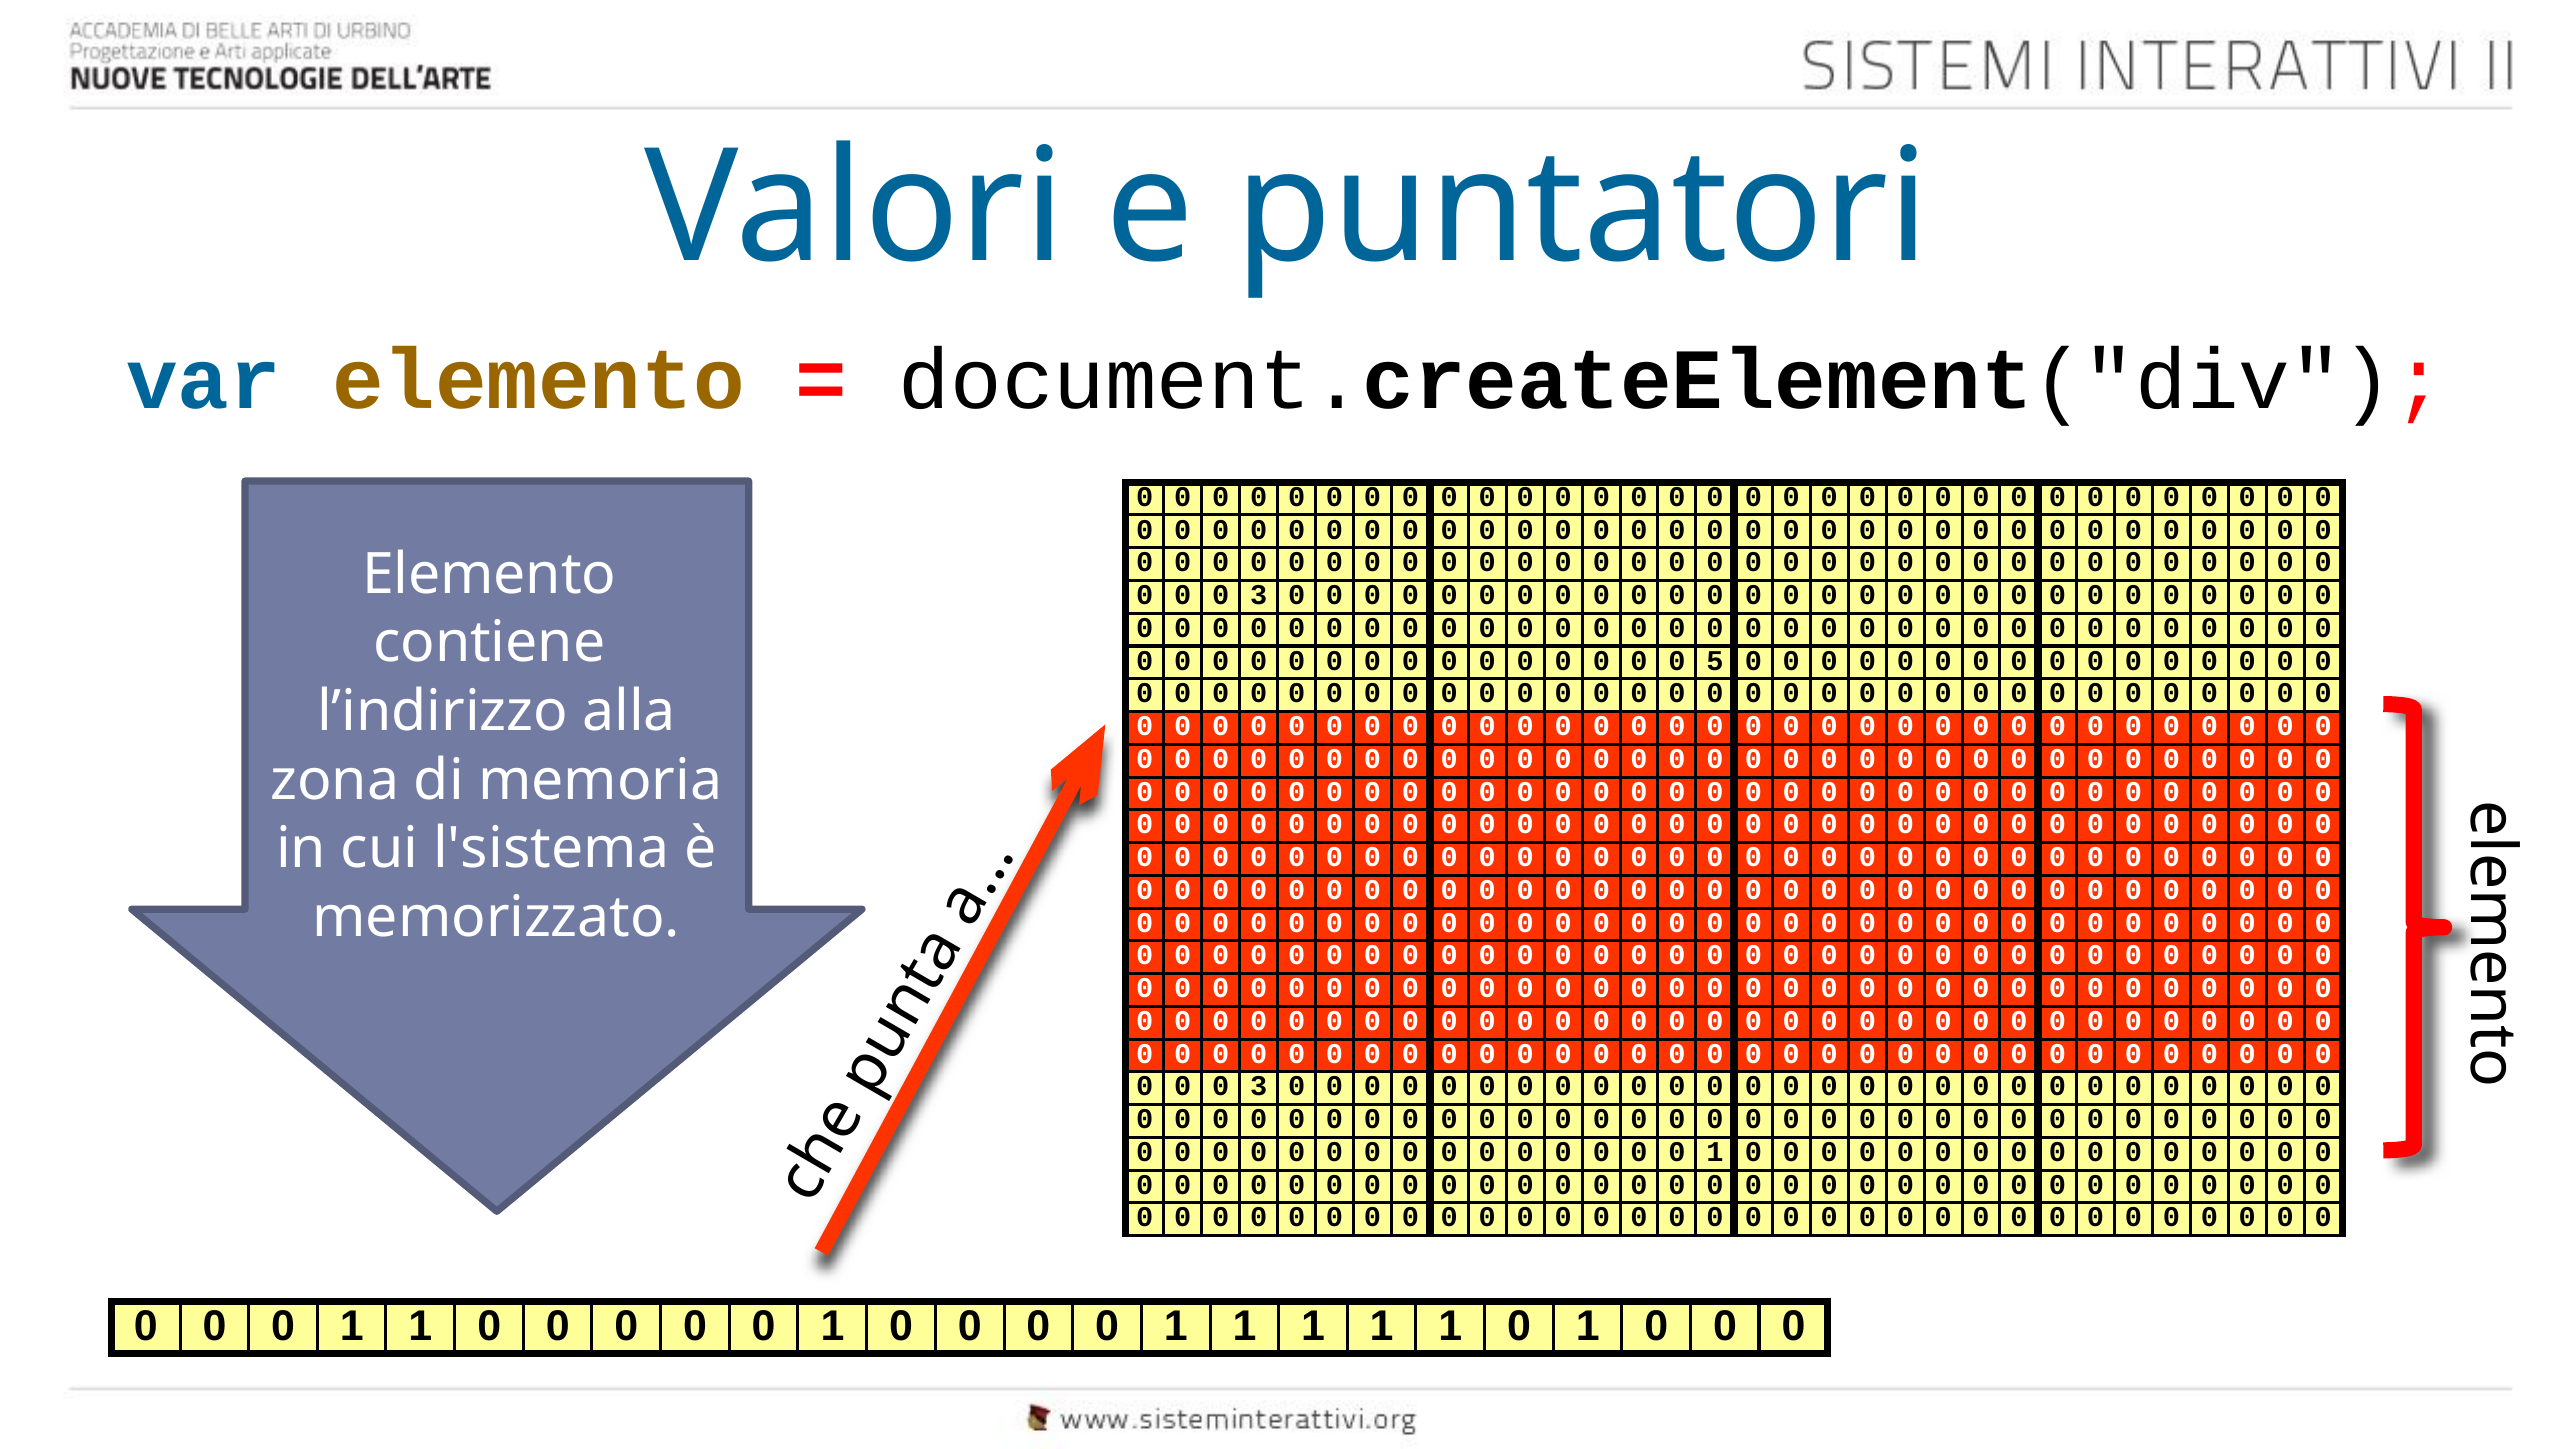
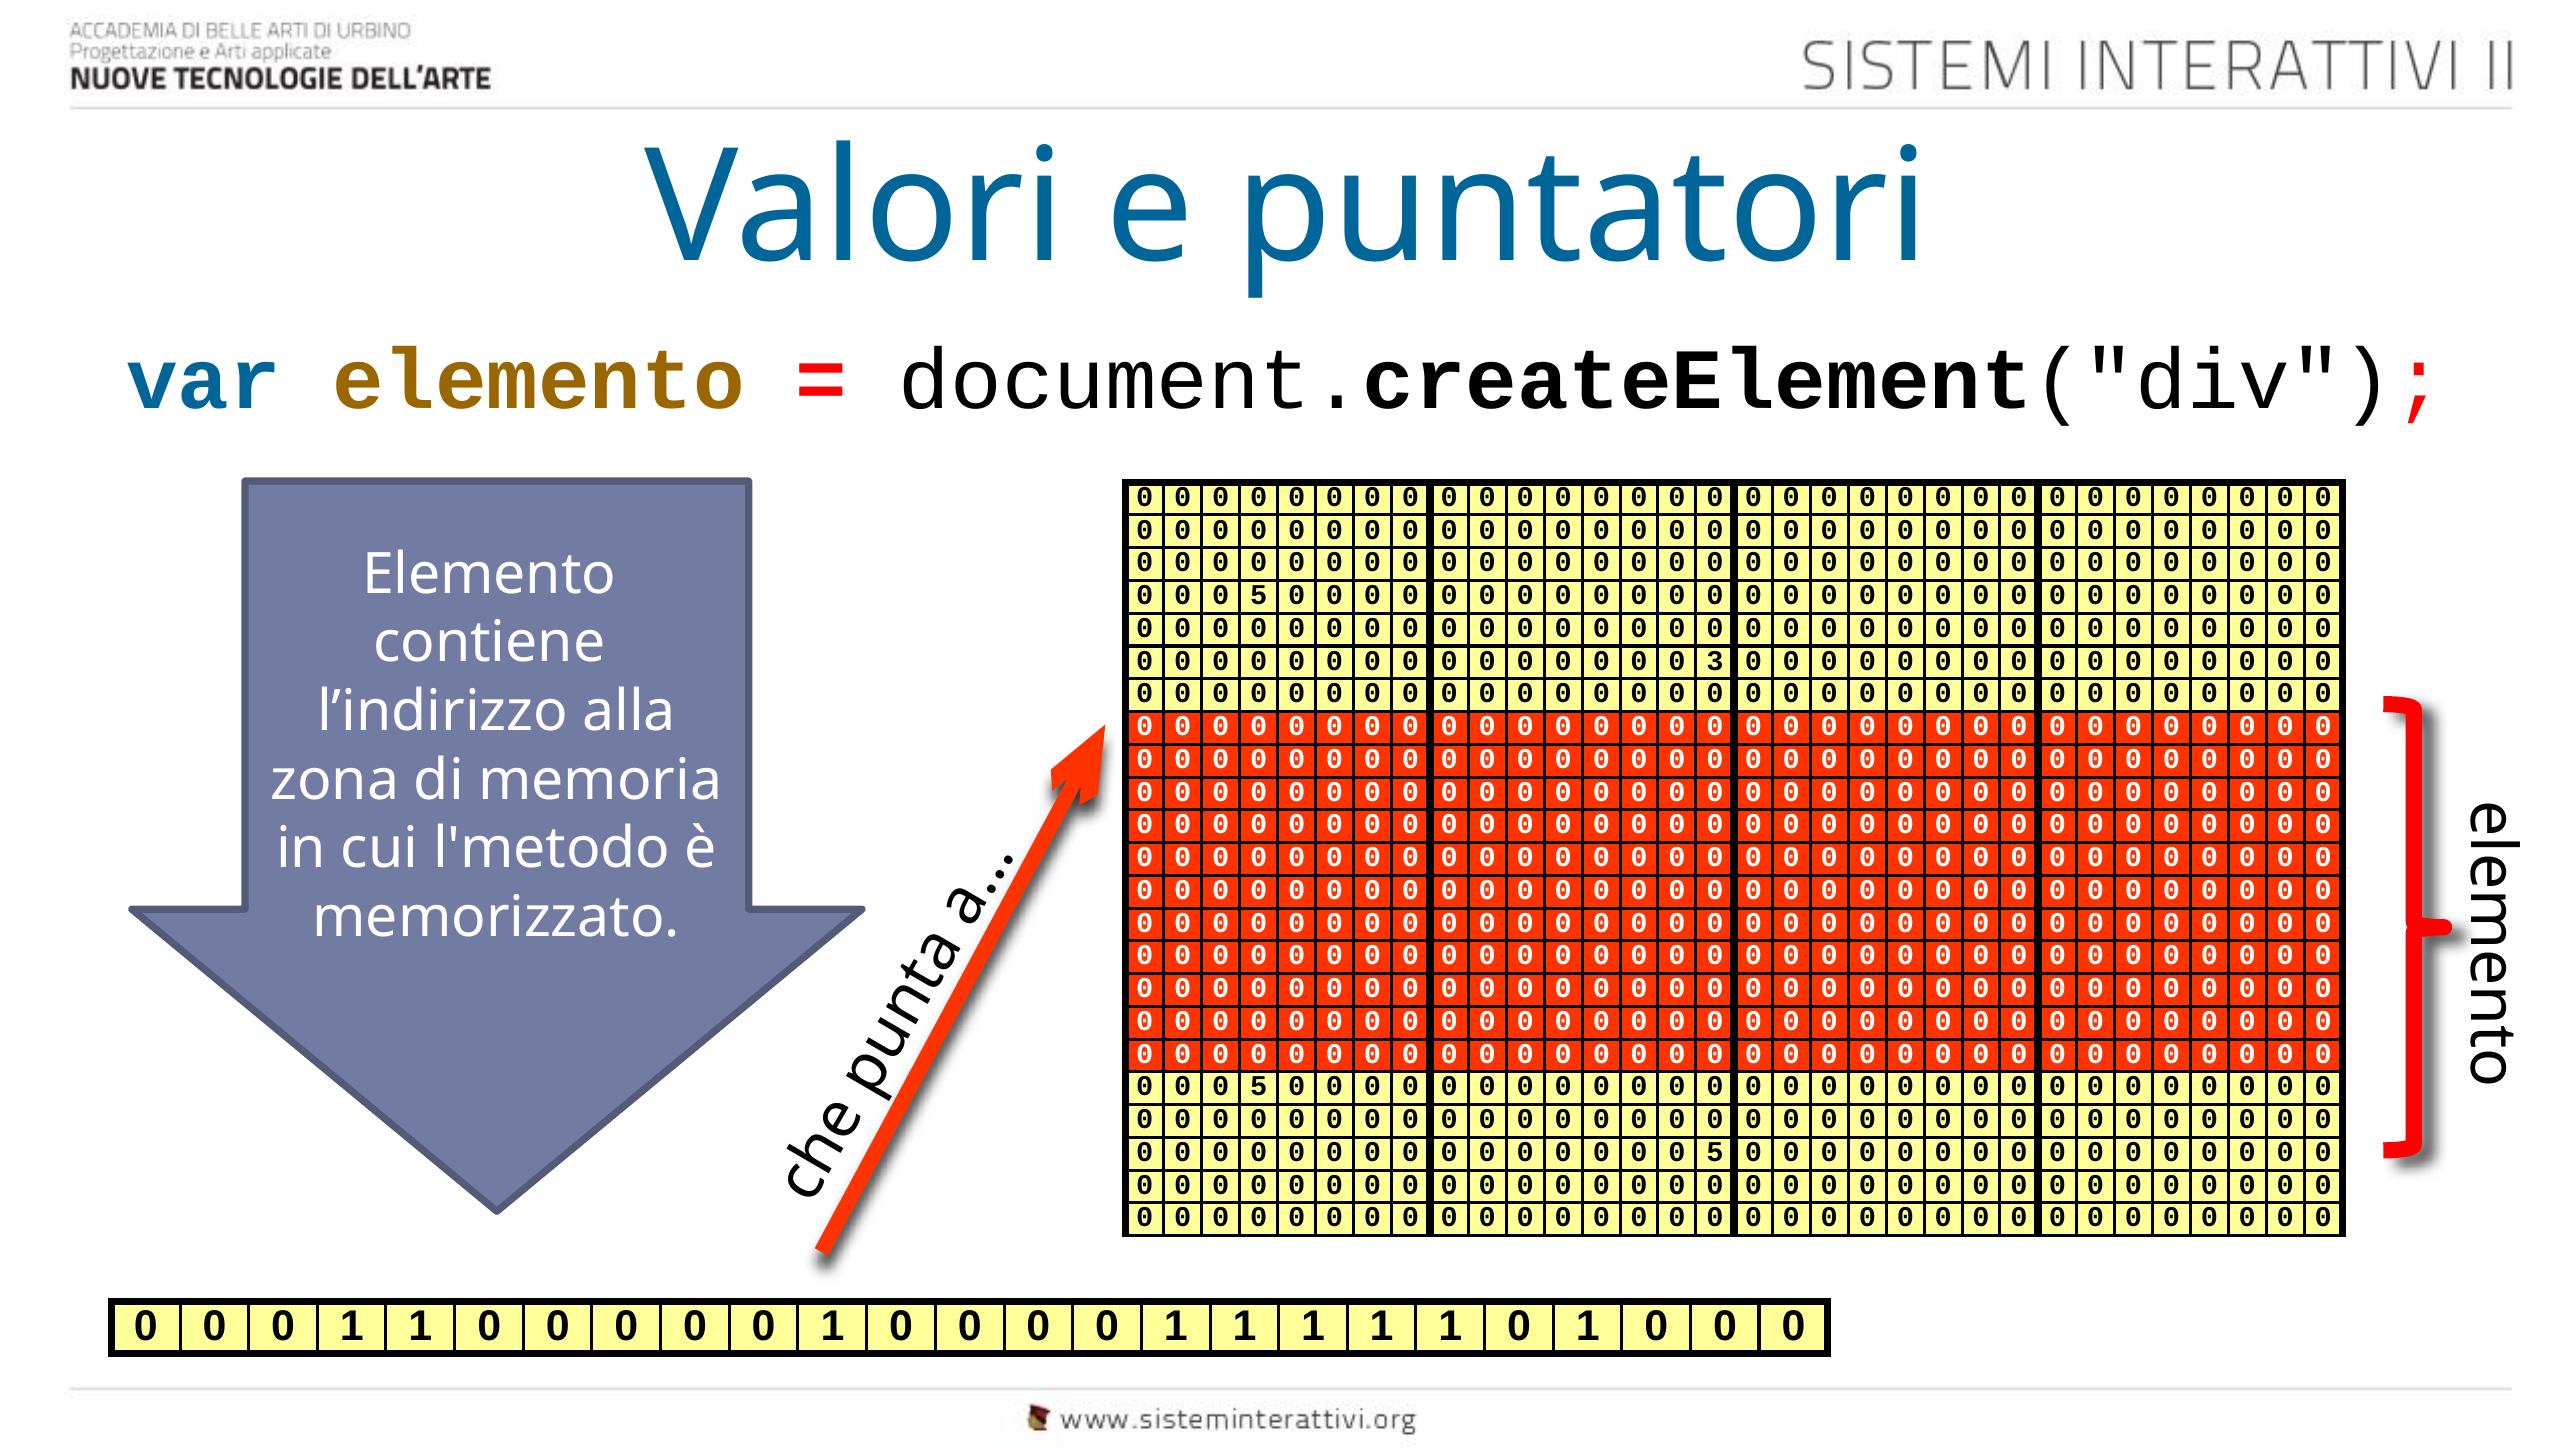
3 at (1259, 595): 3 -> 5
5: 5 -> 3
l'sistema: l'sistema -> l'metodo
3 at (1259, 1086): 3 -> 5
1 at (1715, 1152): 1 -> 5
